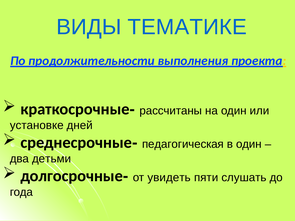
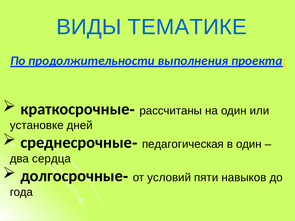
детьми: детьми -> сердца
увидеть: увидеть -> условий
слушать: слушать -> навыков
